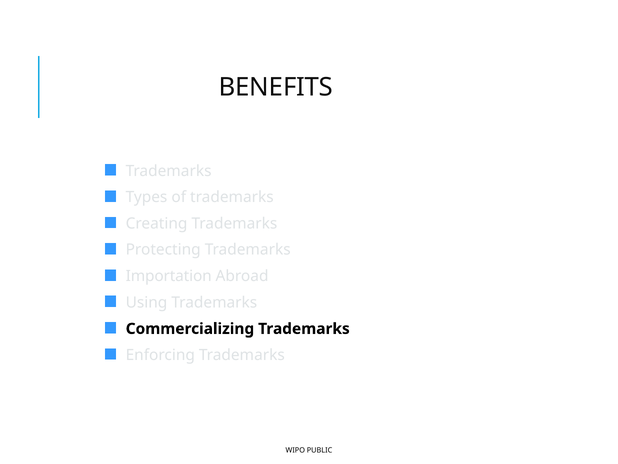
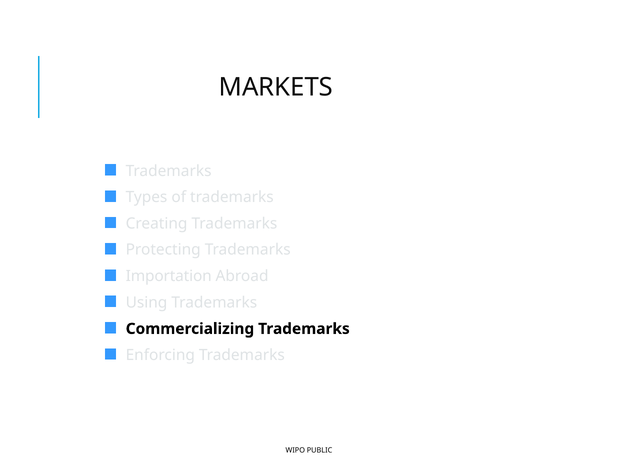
BENEFITS: BENEFITS -> MARKETS
